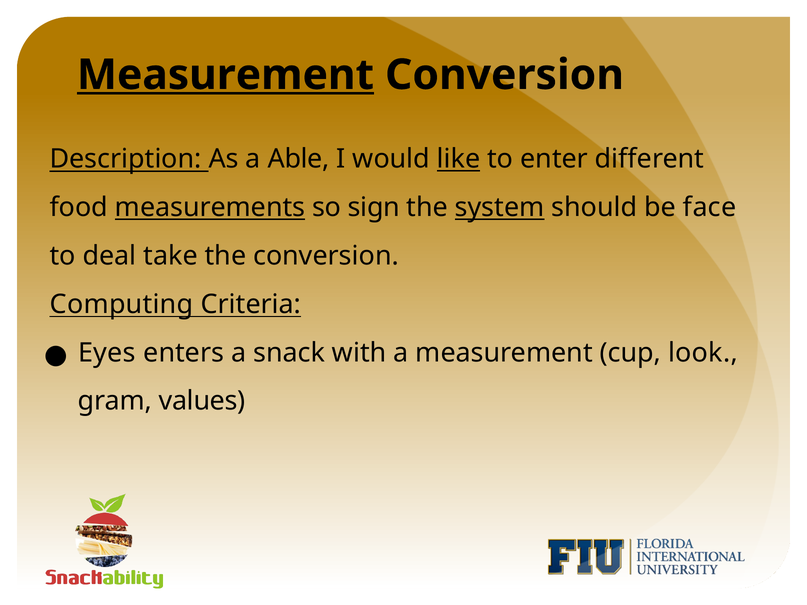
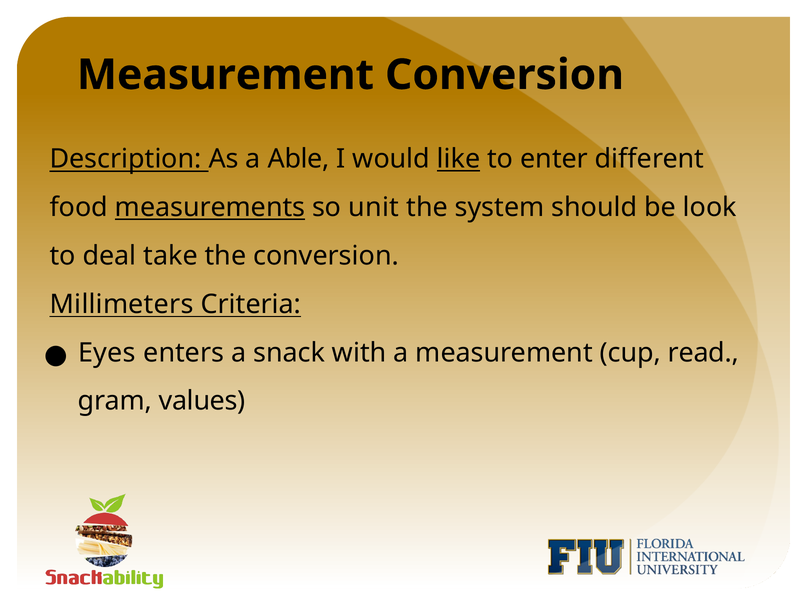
Measurement at (225, 75) underline: present -> none
sign: sign -> unit
system underline: present -> none
face: face -> look
Computing: Computing -> Millimeters
look: look -> read
